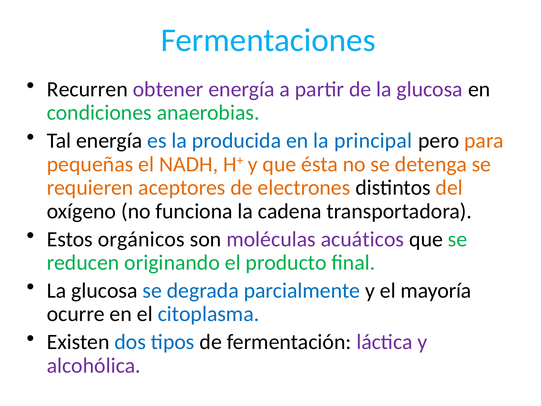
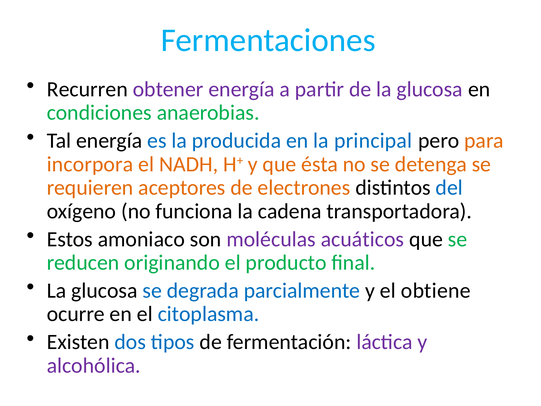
pequeñas: pequeñas -> incorpora
del colour: orange -> blue
orgánicos: orgánicos -> amoniaco
mayoría: mayoría -> obtiene
